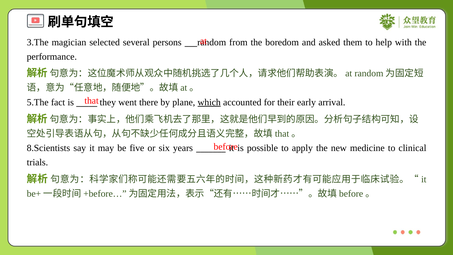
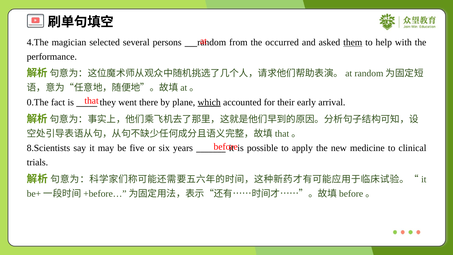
3.The: 3.The -> 4.The
boredom: boredom -> occurred
them underline: none -> present
5.The: 5.The -> 0.The
